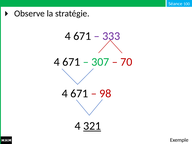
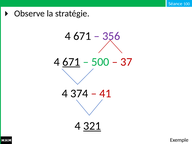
333: 333 -> 356
671 at (71, 62) underline: none -> present
307: 307 -> 500
70: 70 -> 37
671 at (79, 94): 671 -> 374
98: 98 -> 41
